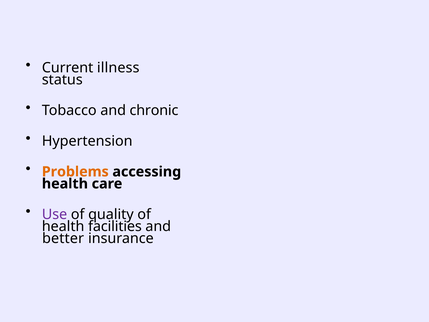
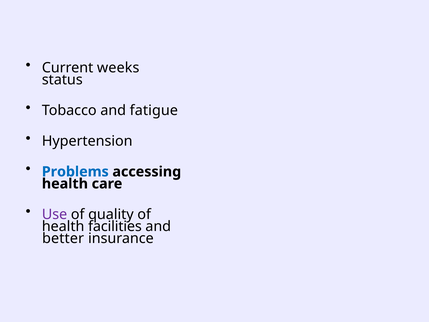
illness: illness -> weeks
chronic: chronic -> fatigue
Problems colour: orange -> blue
